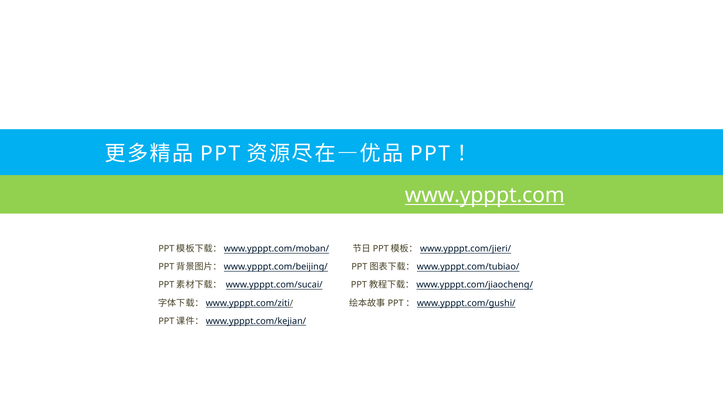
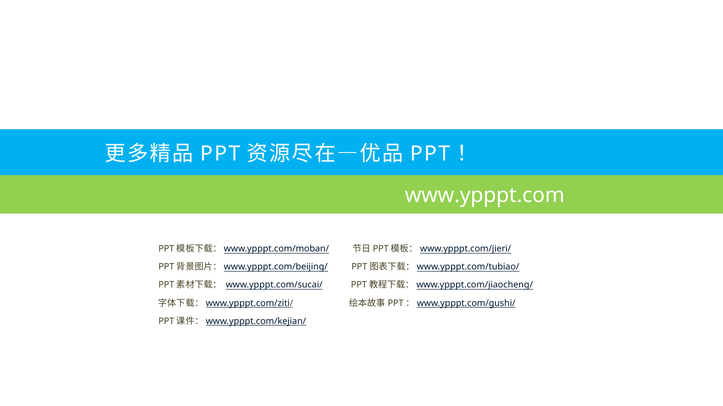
www.ypppt.com underline: present -> none
